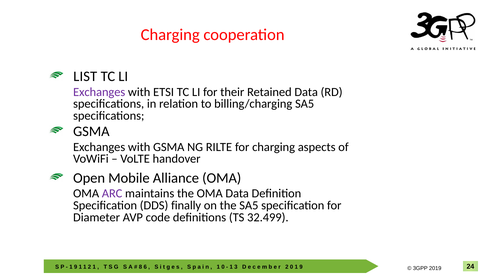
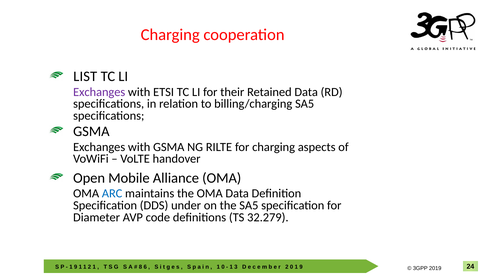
ARC colour: purple -> blue
finally: finally -> under
32.499: 32.499 -> 32.279
